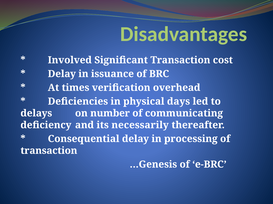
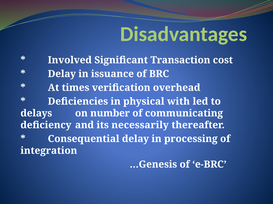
days: days -> with
transaction at (49, 151): transaction -> integration
